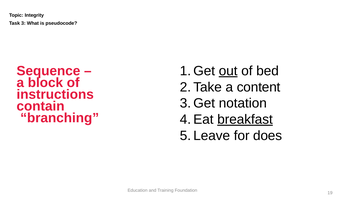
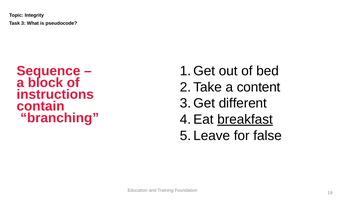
out underline: present -> none
notation: notation -> different
does: does -> false
